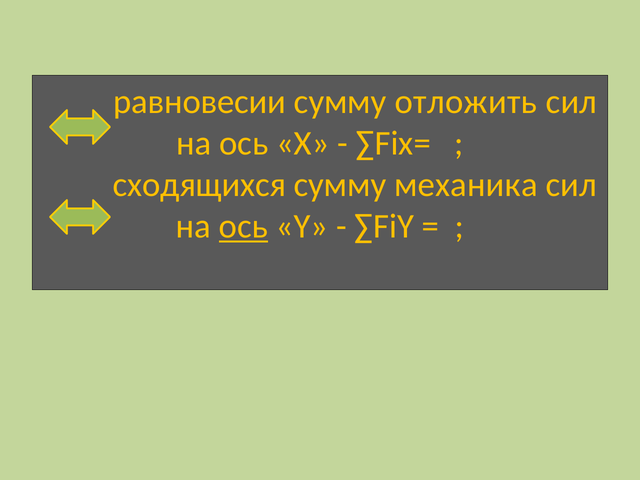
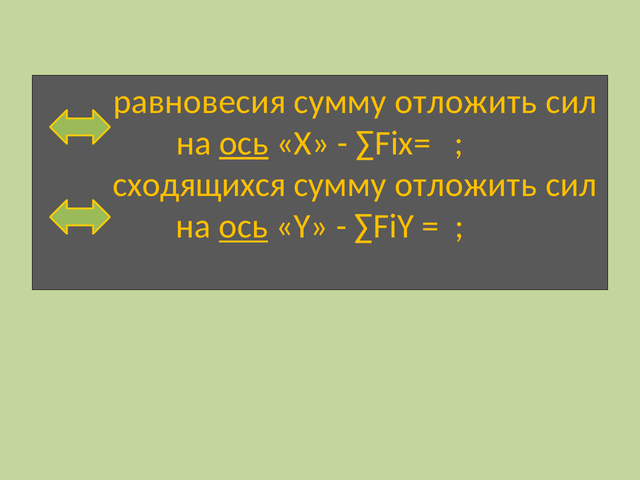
равновесии: равновесии -> равновесия
ось at (244, 143) underline: none -> present
механика at (466, 185): механика -> отложить
